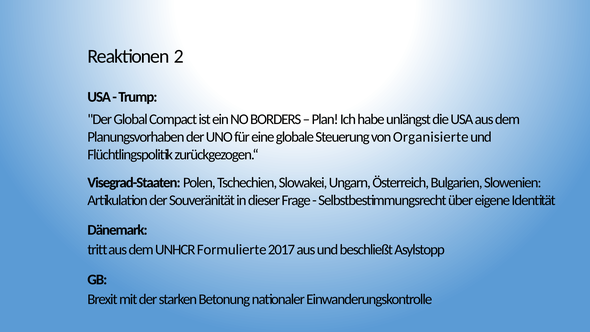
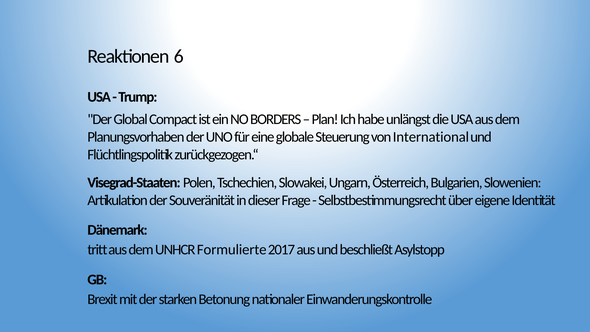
2: 2 -> 6
Organisierte: Organisierte -> International
